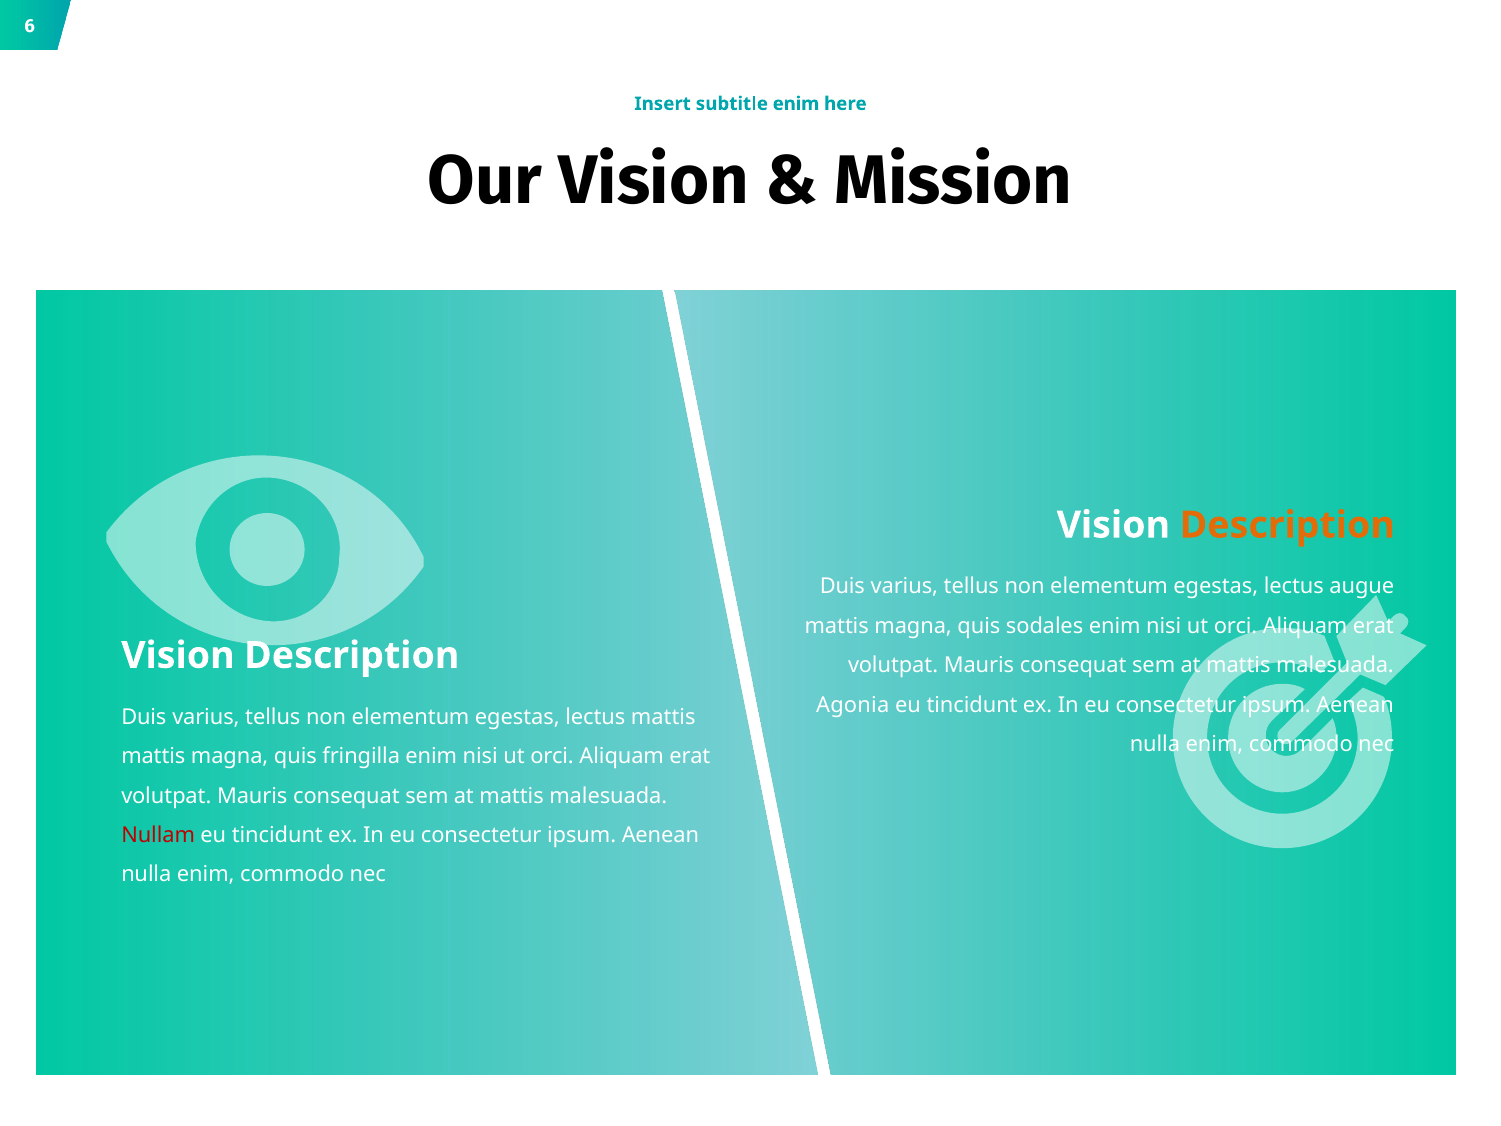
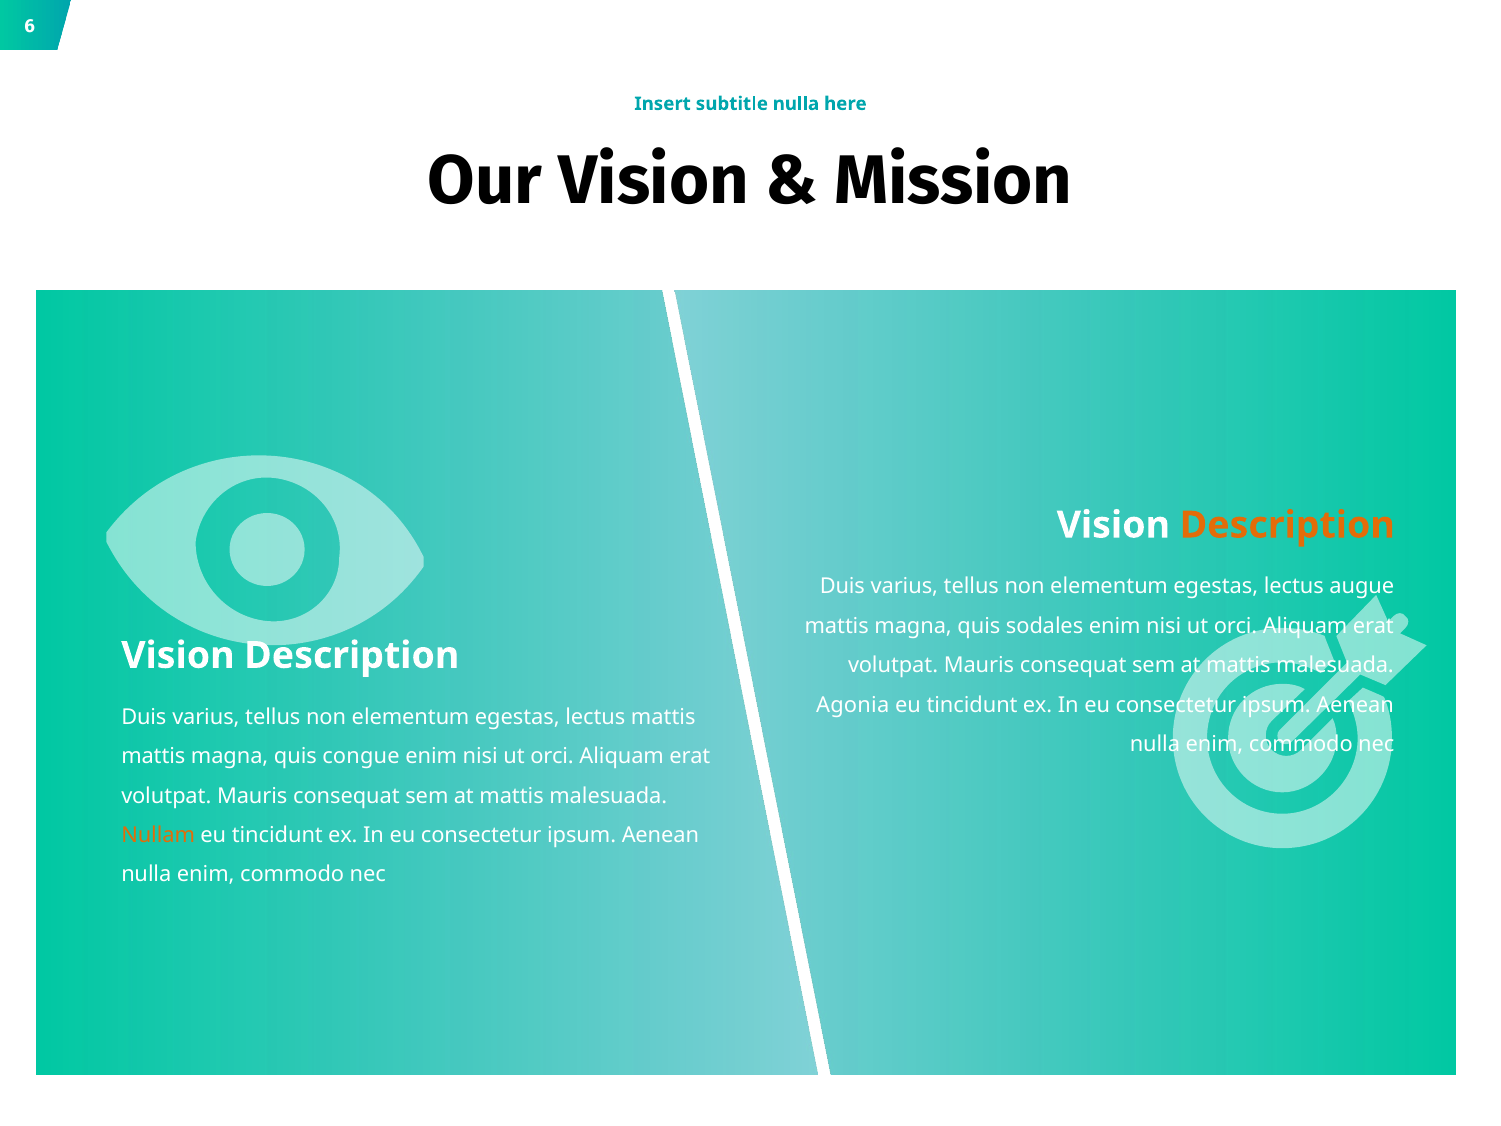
subtitle enim: enim -> nulla
fringilla: fringilla -> congue
Nullam colour: red -> orange
